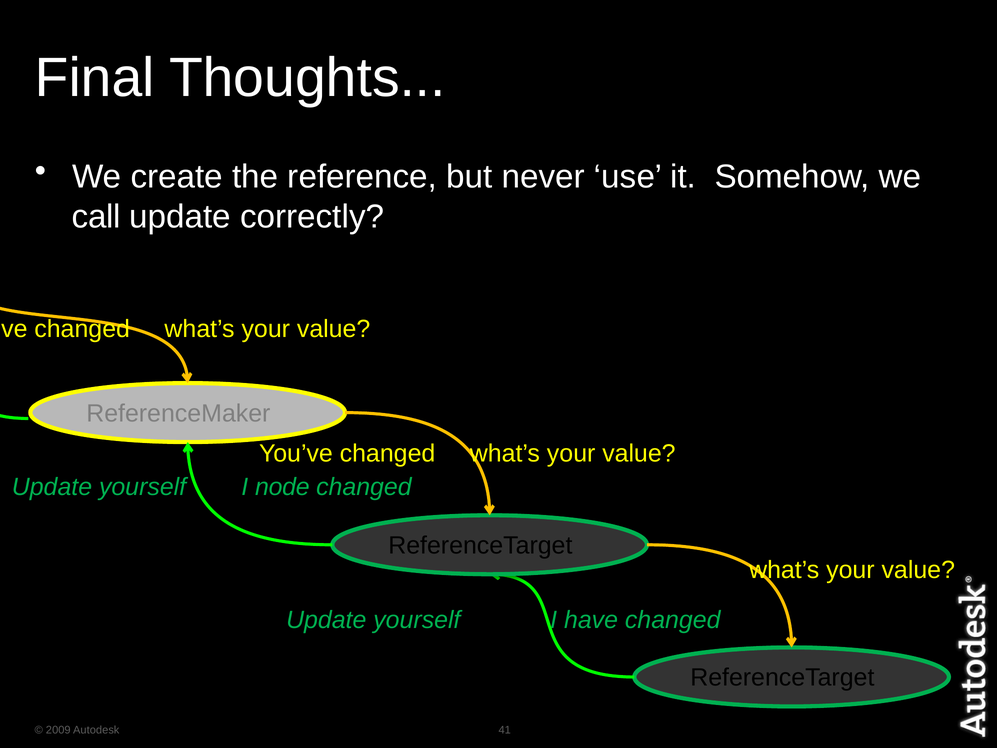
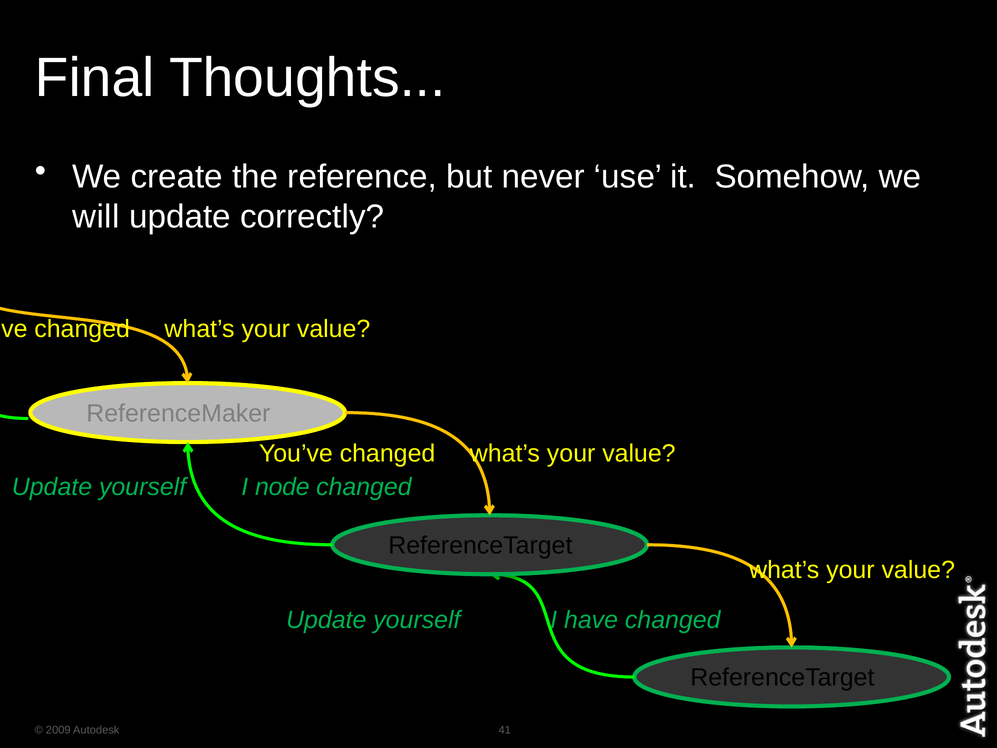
call: call -> will
